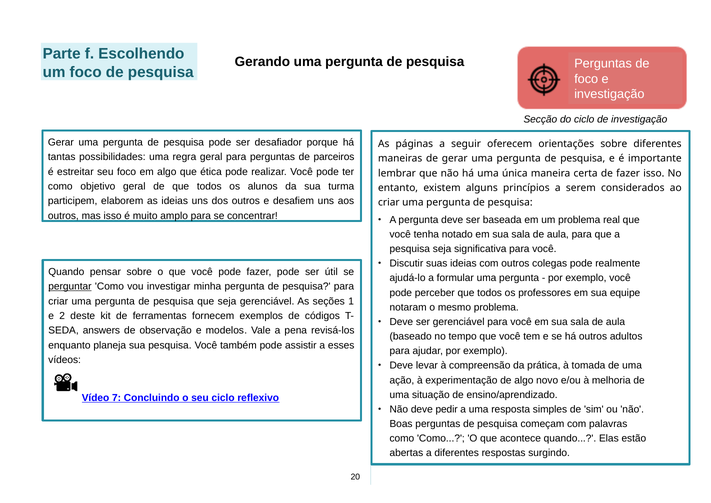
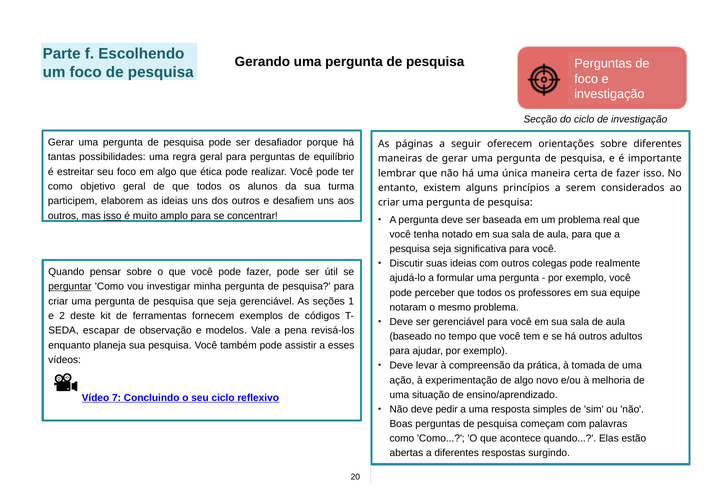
parceiros: parceiros -> equilíbrio
isso at (113, 216) underline: none -> present
answers at (101, 331): answers -> escapar
